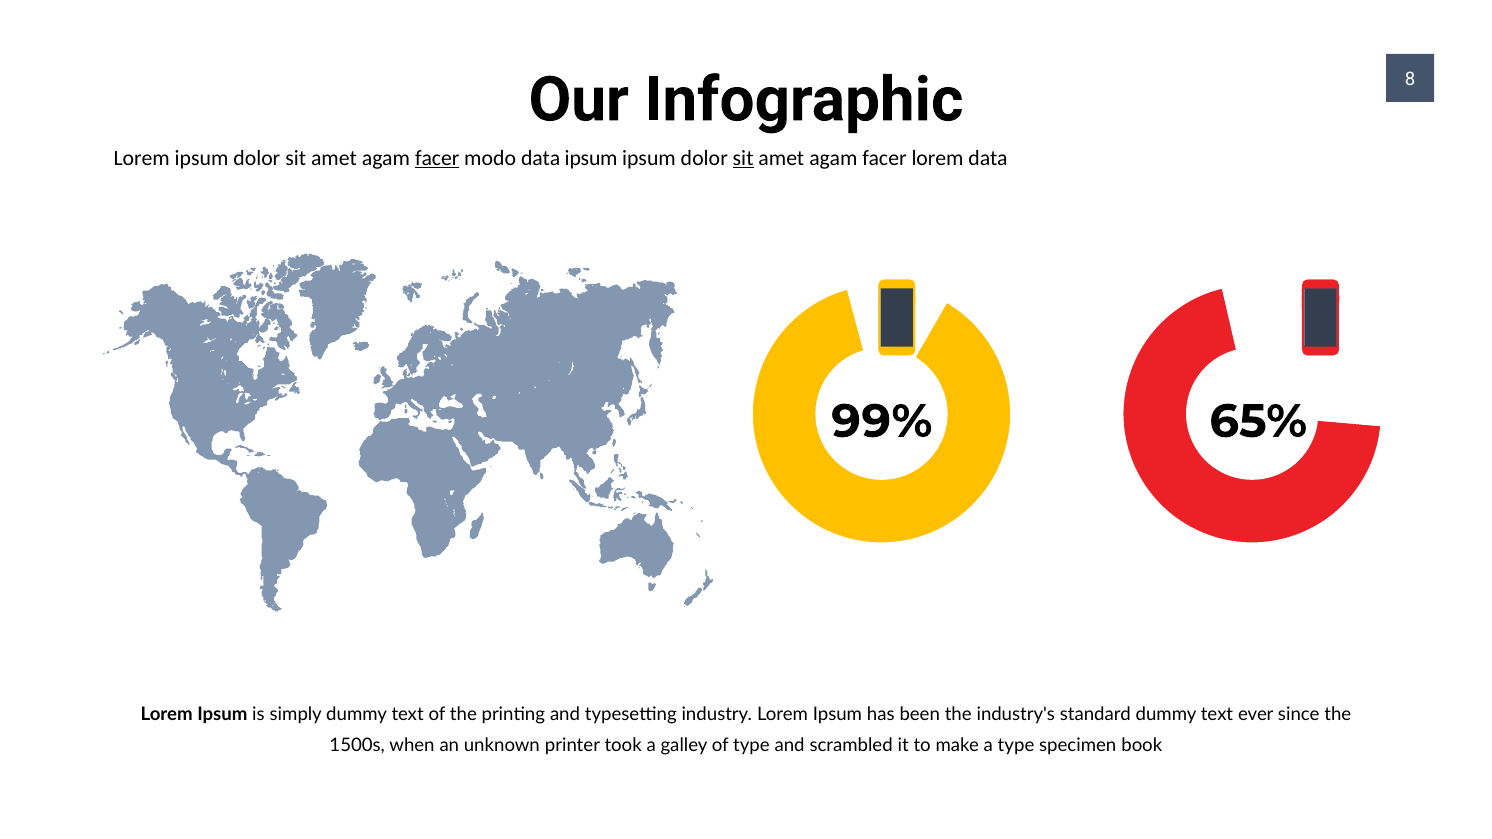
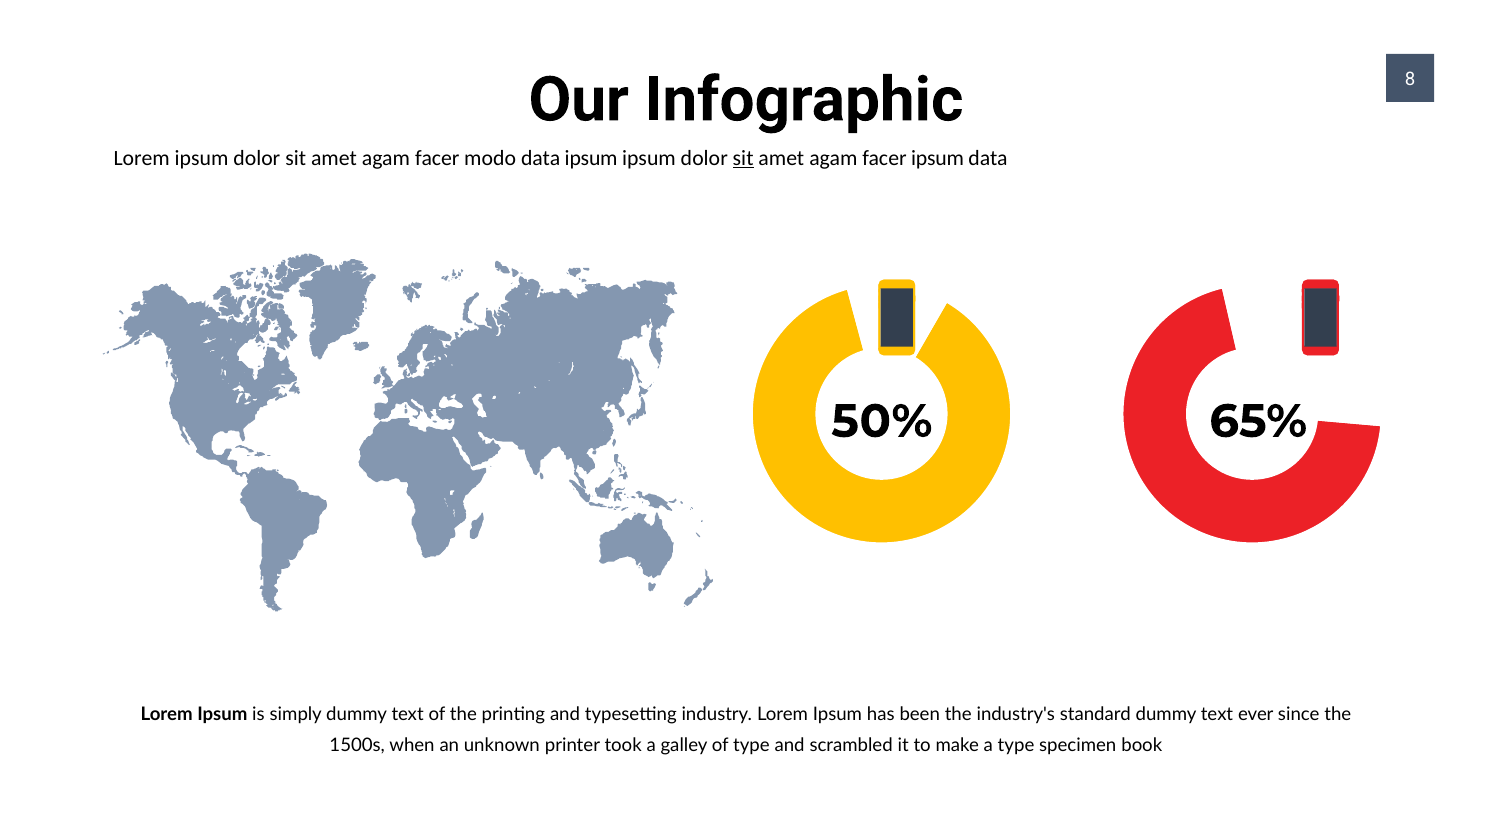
facer at (437, 158) underline: present -> none
facer lorem: lorem -> ipsum
99%: 99% -> 50%
